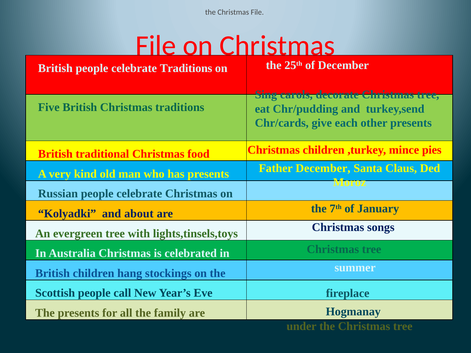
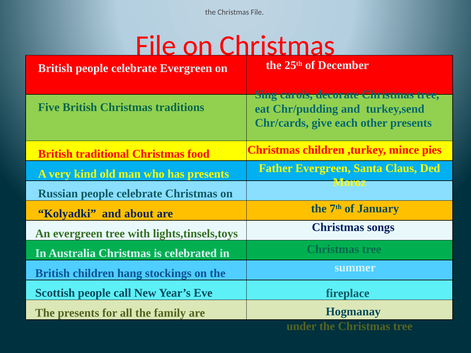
celebrate Traditions: Traditions -> Evergreen
Father December: December -> Evergreen
